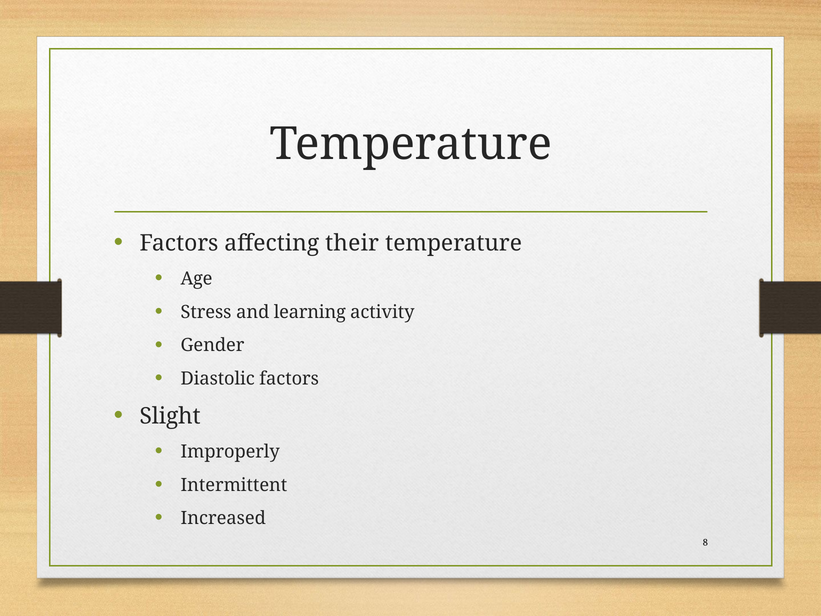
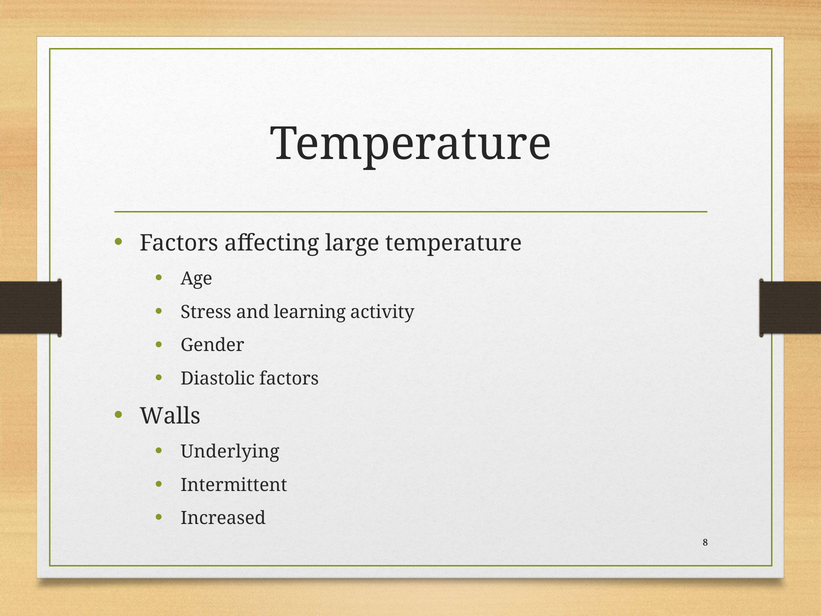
their: their -> large
Slight: Slight -> Walls
Improperly: Improperly -> Underlying
